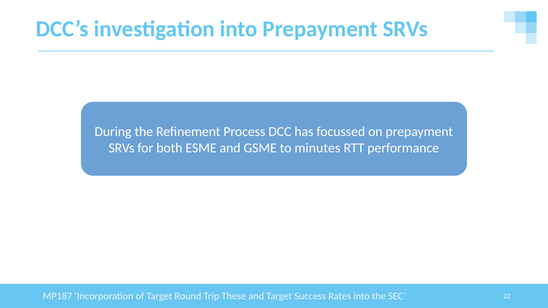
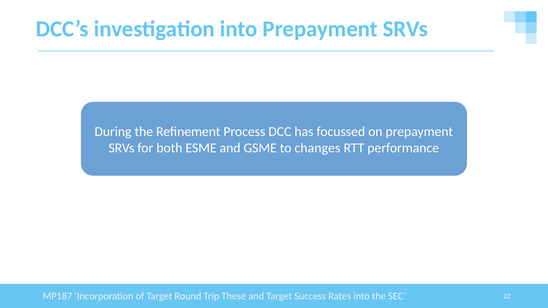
minutes: minutes -> changes
